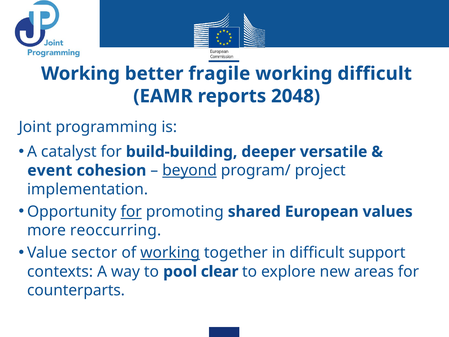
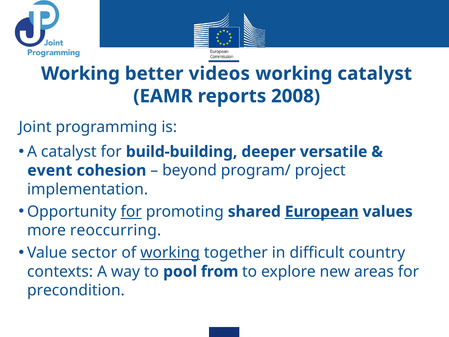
fragile: fragile -> videos
working difficult: difficult -> catalyst
2048: 2048 -> 2008
beyond underline: present -> none
European underline: none -> present
support: support -> country
clear: clear -> from
counterparts: counterparts -> precondition
